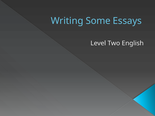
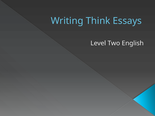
Some: Some -> Think
